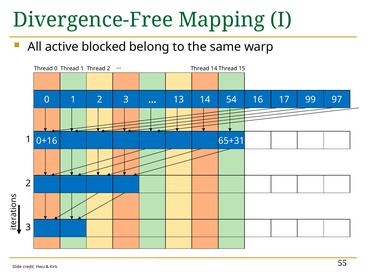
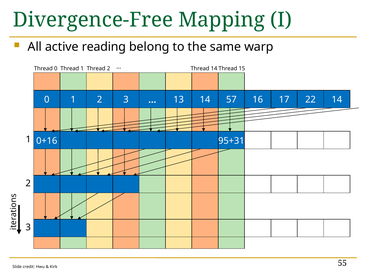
blocked: blocked -> reading
54: 54 -> 57
99: 99 -> 22
16 97: 97 -> 14
65+31: 65+31 -> 95+31
